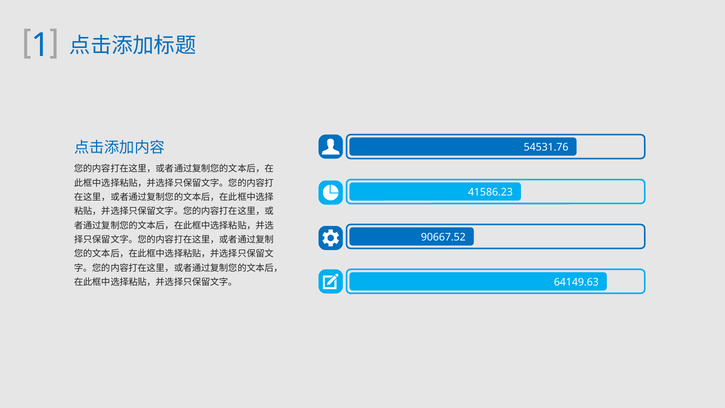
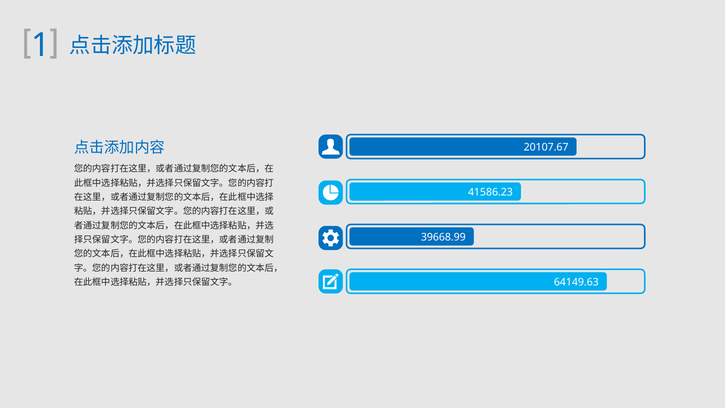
54531.76: 54531.76 -> 20107.67
90667.52: 90667.52 -> 39668.99
